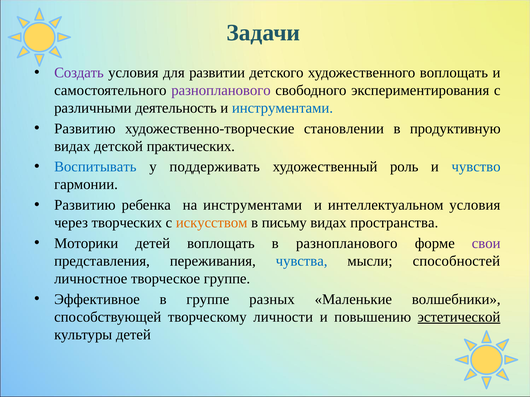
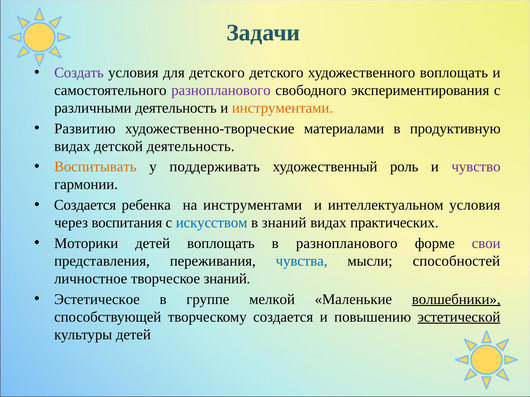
для развитии: развитии -> детского
инструментами at (282, 108) colour: blue -> orange
становлении: становлении -> материалами
детской практических: практических -> деятельность
Воспитывать colour: blue -> orange
чувство colour: blue -> purple
Развитию at (85, 205): Развитию -> Создается
творческих: творческих -> воспитания
искусством colour: orange -> blue
в письму: письму -> знаний
пространства: пространства -> практических
творческое группе: группе -> знаний
Эффективное: Эффективное -> Эстетическое
разных: разных -> мелкой
волшебники underline: none -> present
творческому личности: личности -> создается
